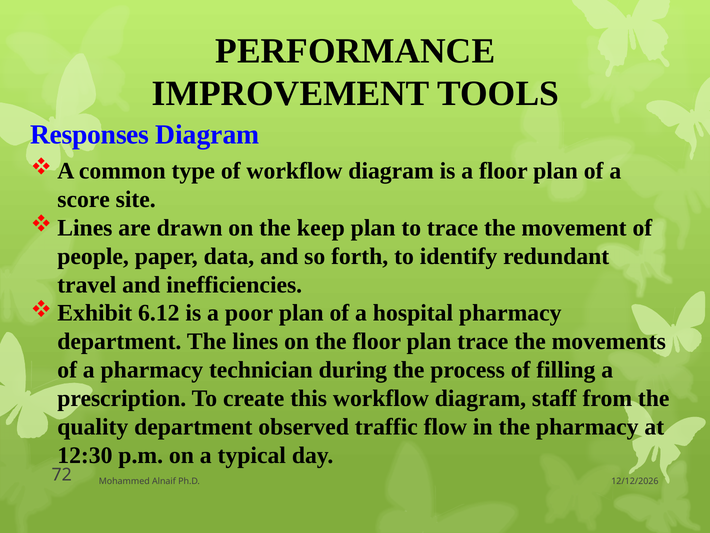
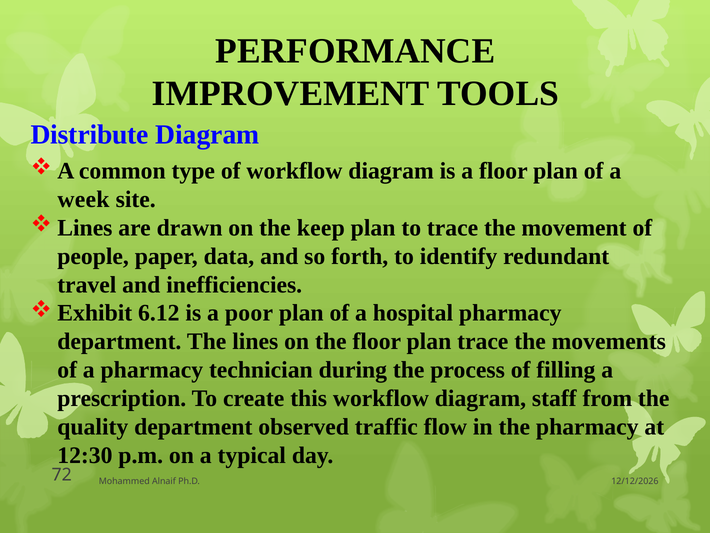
Responses: Responses -> Distribute
score: score -> week
